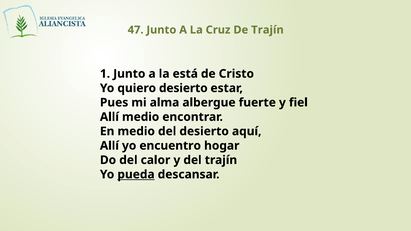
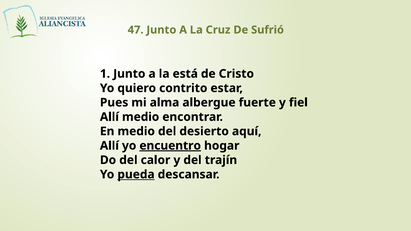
De Trajín: Trajín -> Sufrió
quiero desierto: desierto -> contrito
encuentro underline: none -> present
